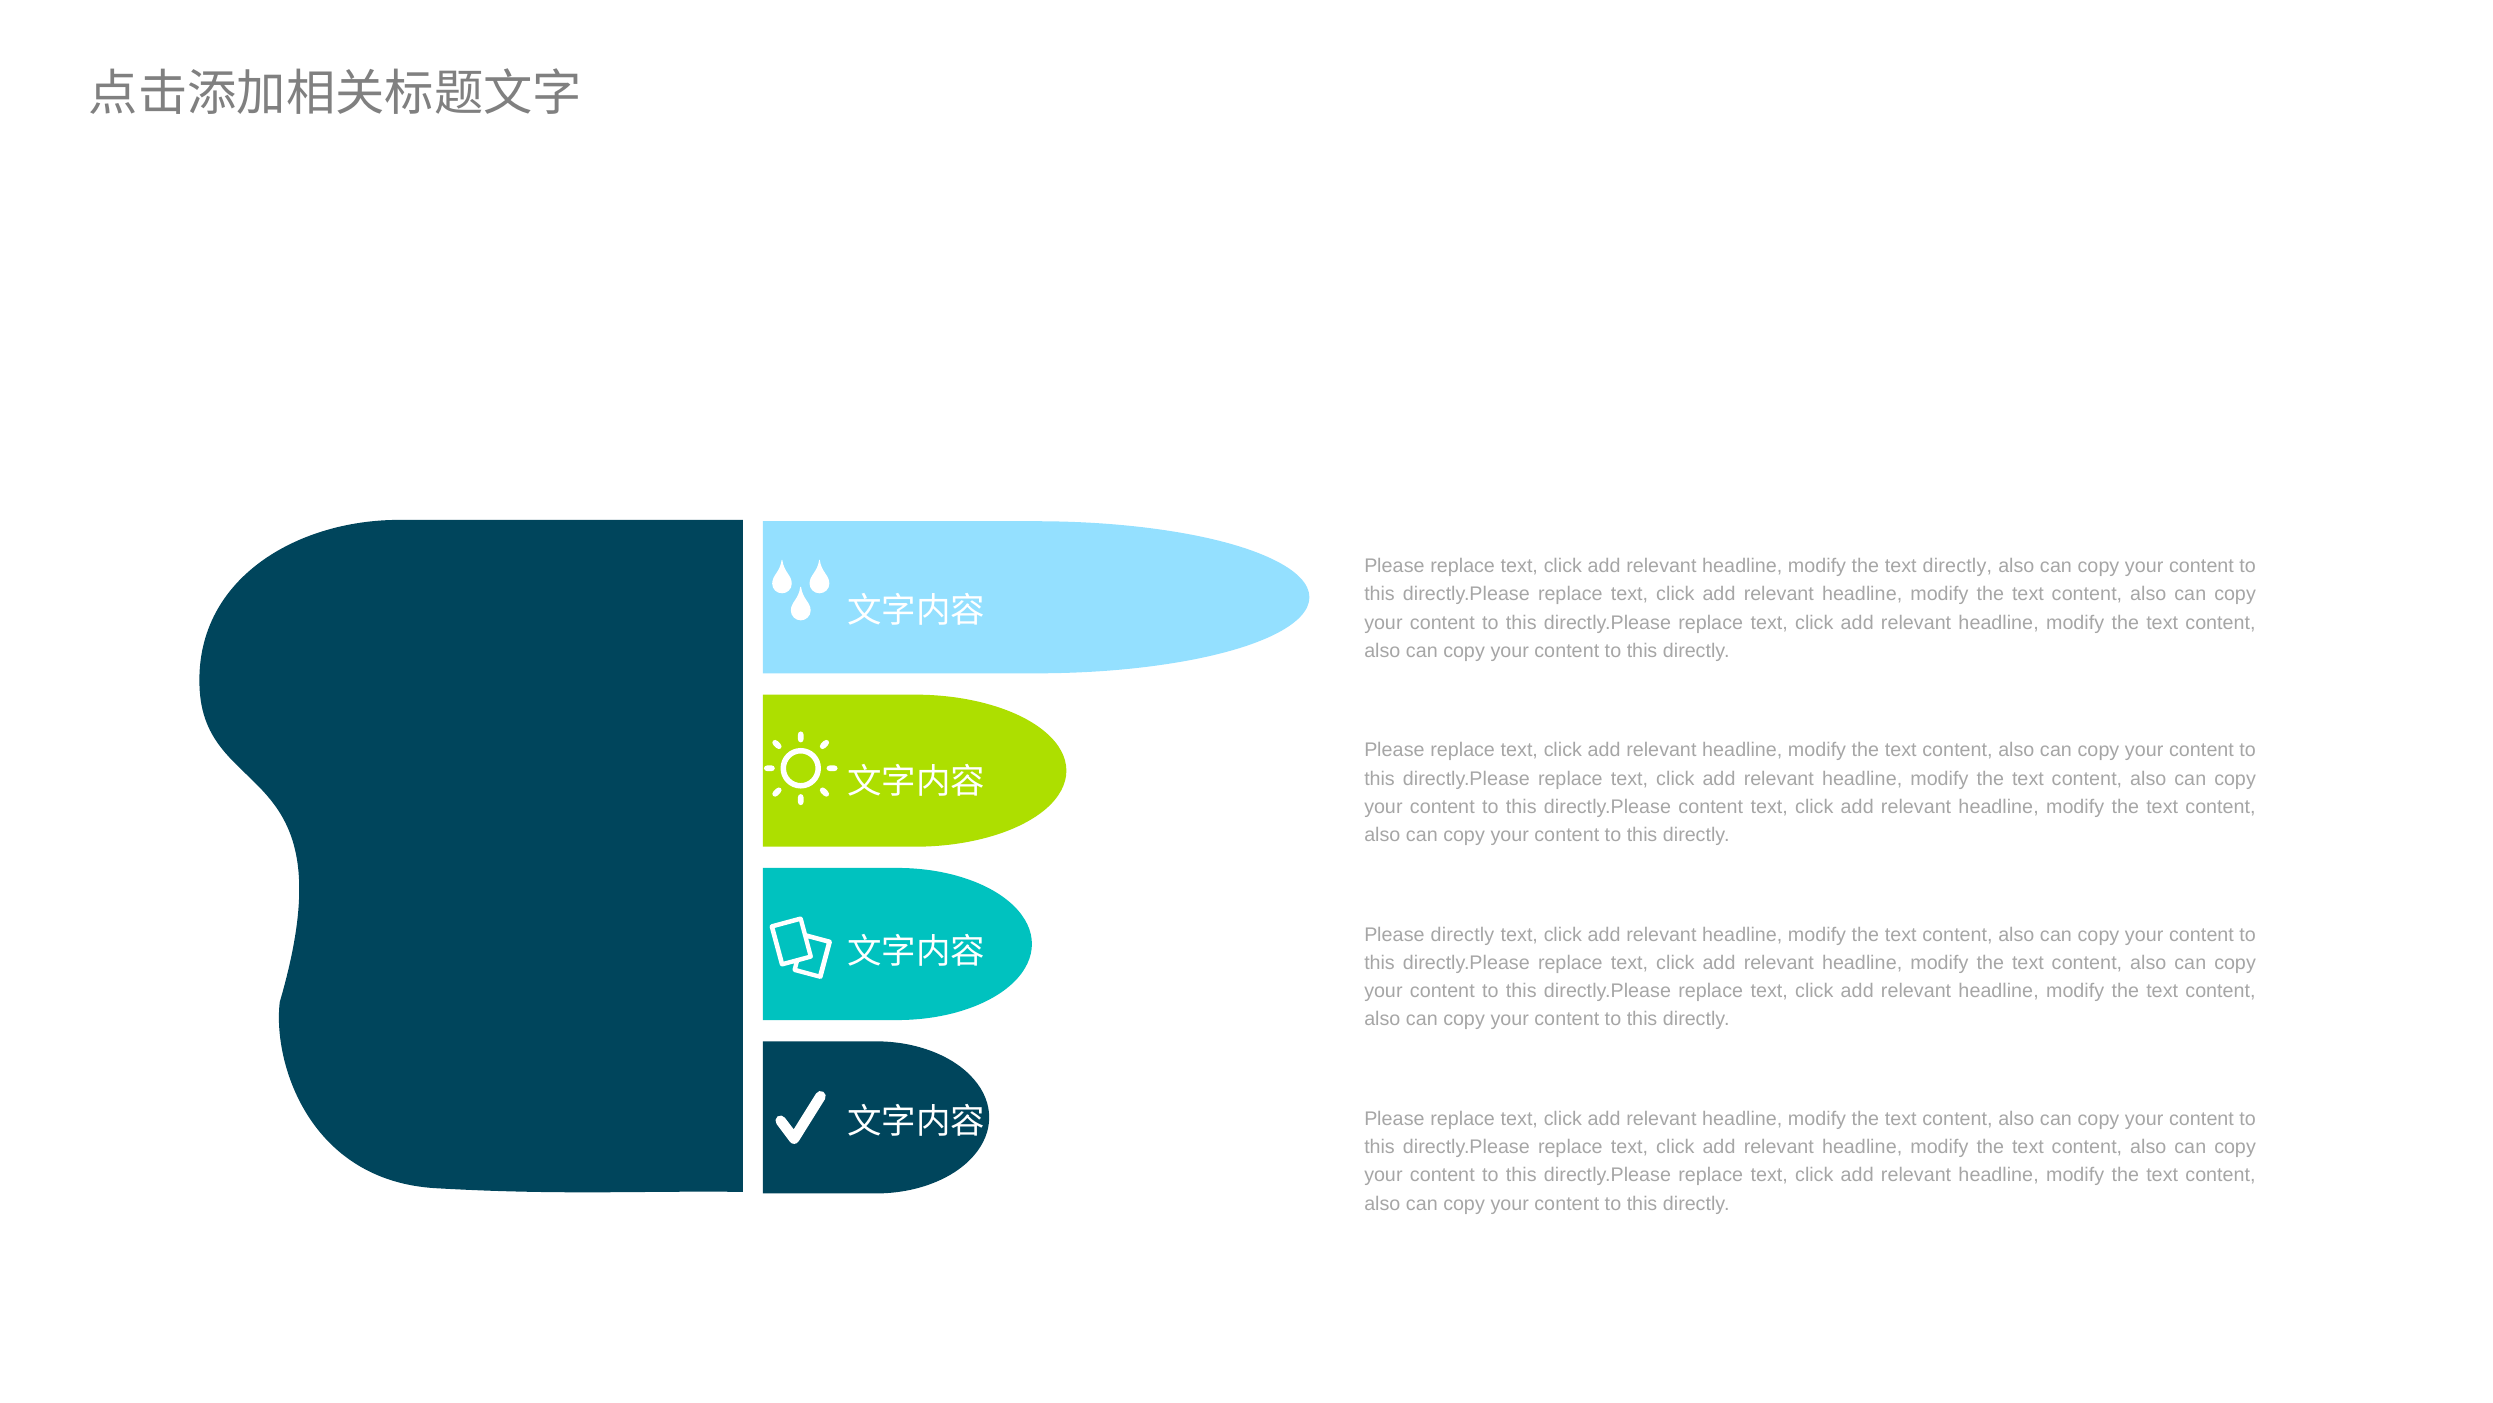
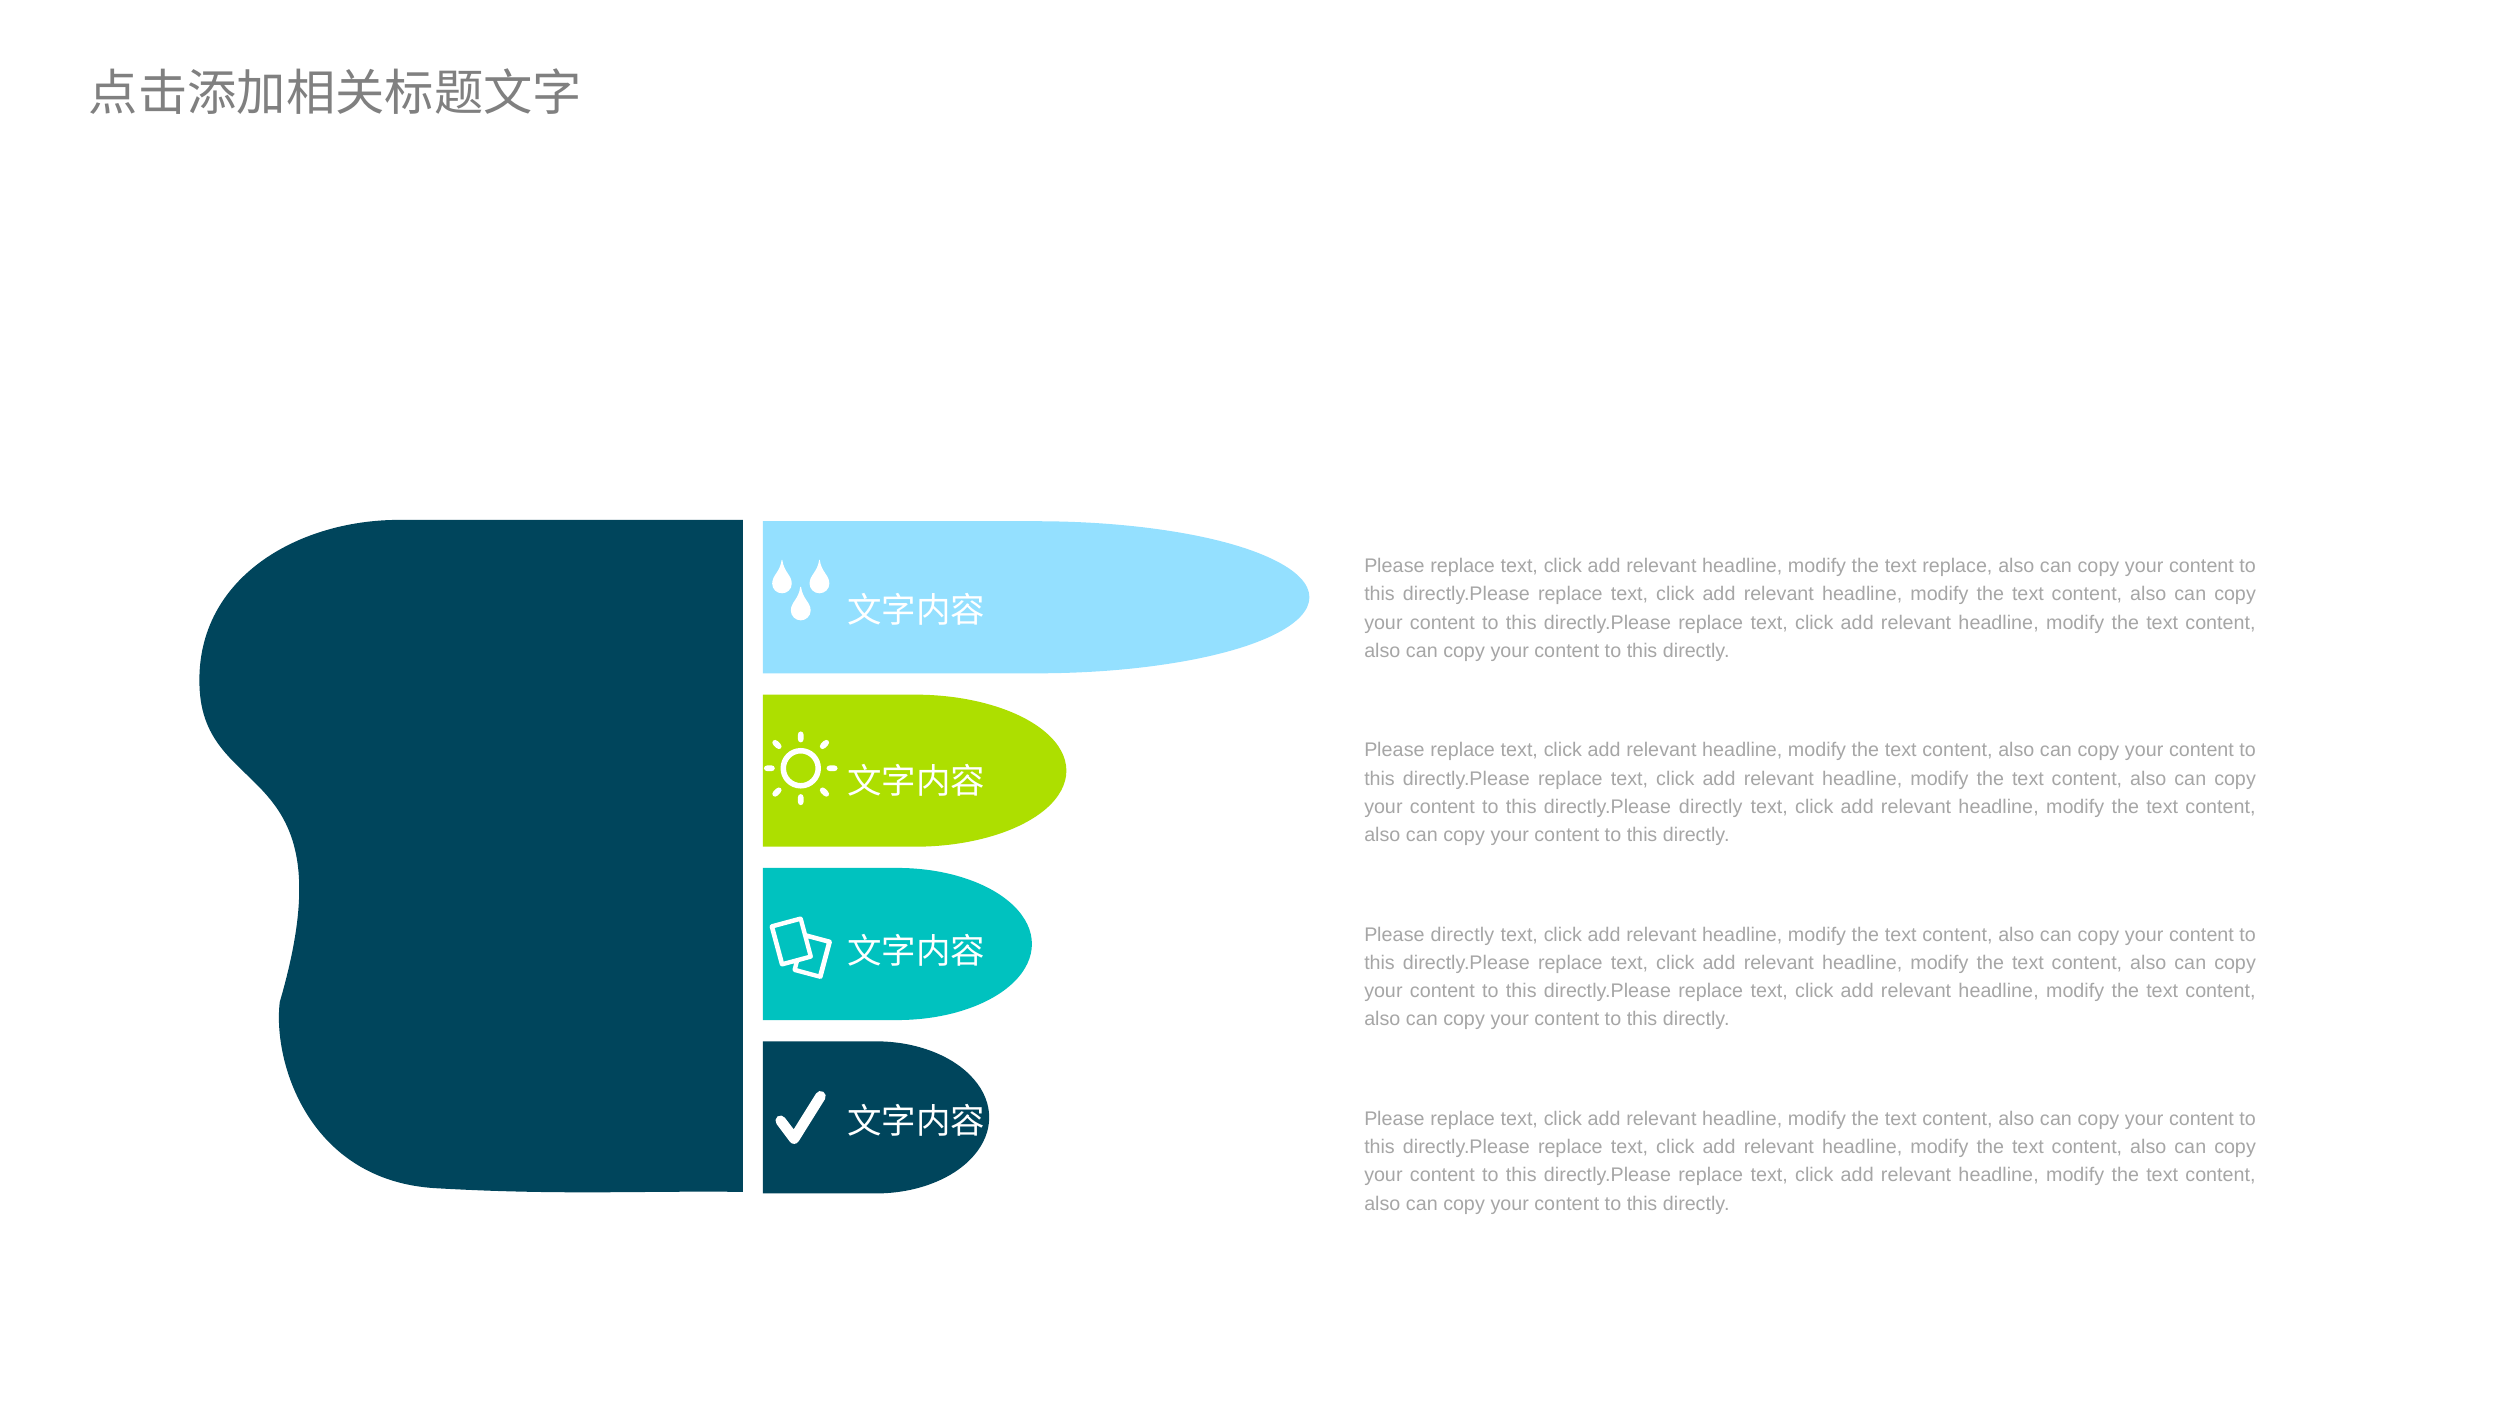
text directly: directly -> replace
directly.Please content: content -> directly
